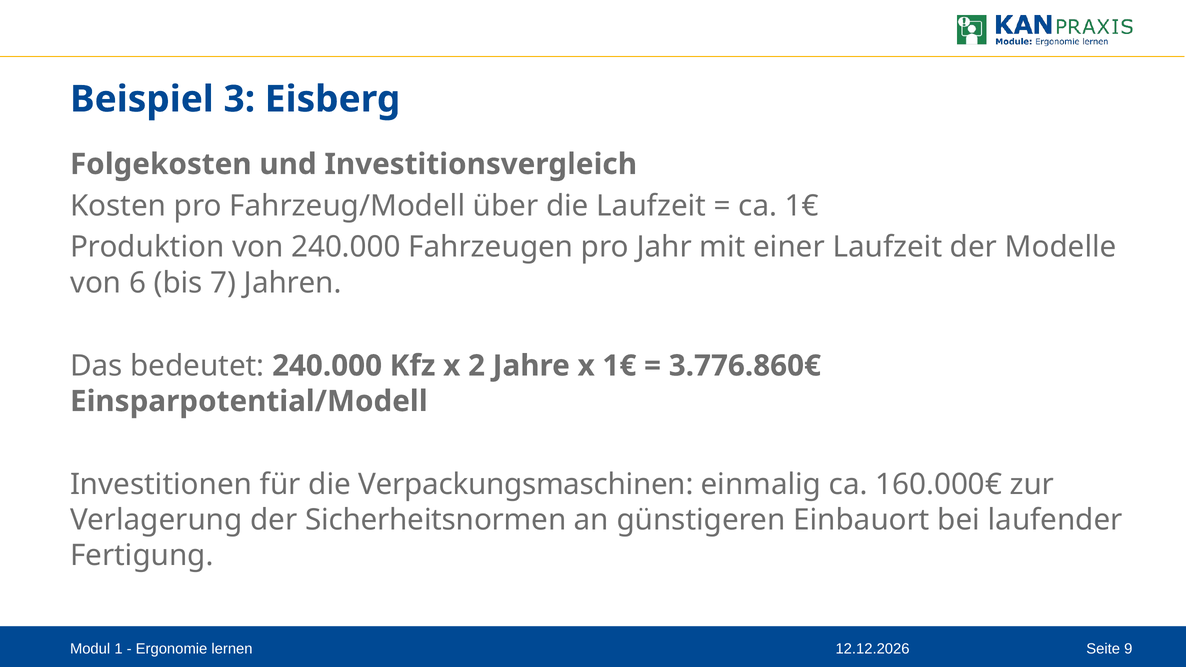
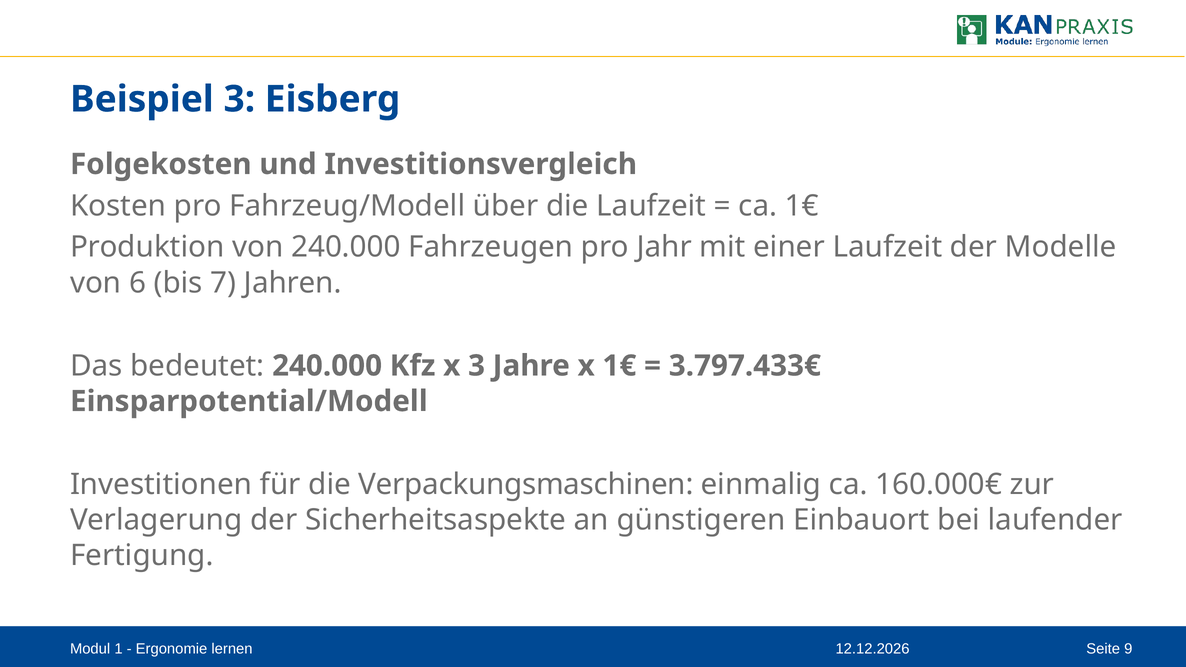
x 2: 2 -> 3
3.776.860€: 3.776.860€ -> 3.797.433€
Sicherheitsnormen: Sicherheitsnormen -> Sicherheitsaspekte
